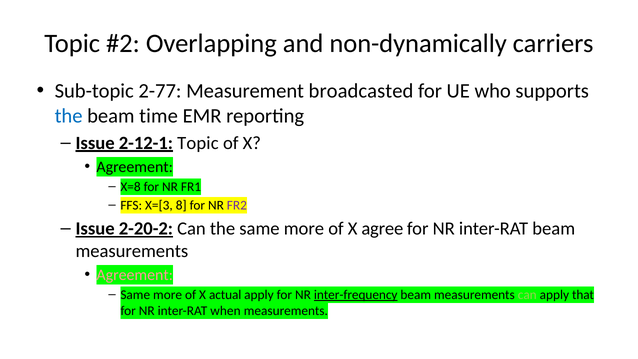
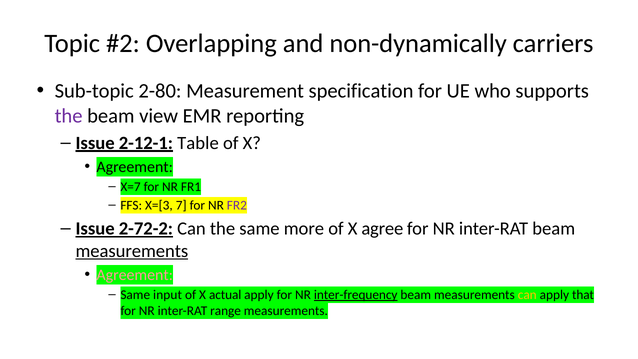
2-77: 2-77 -> 2-80
broadcasted: broadcasted -> specification
the at (69, 116) colour: blue -> purple
time: time -> view
2-12-1 Topic: Topic -> Table
X=8: X=8 -> X=7
8: 8 -> 7
2-20-2: 2-20-2 -> 2-72-2
measurements at (132, 251) underline: none -> present
more at (168, 295): more -> input
can at (527, 295) colour: light green -> yellow
when: when -> range
